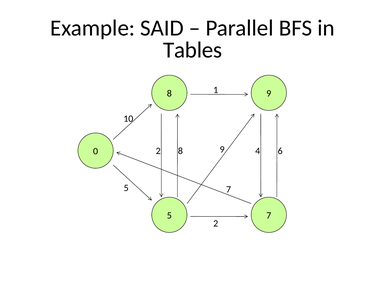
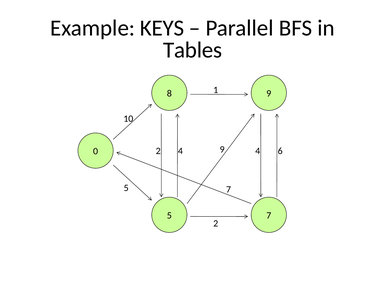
SAID: SAID -> KEYS
2 8: 8 -> 4
